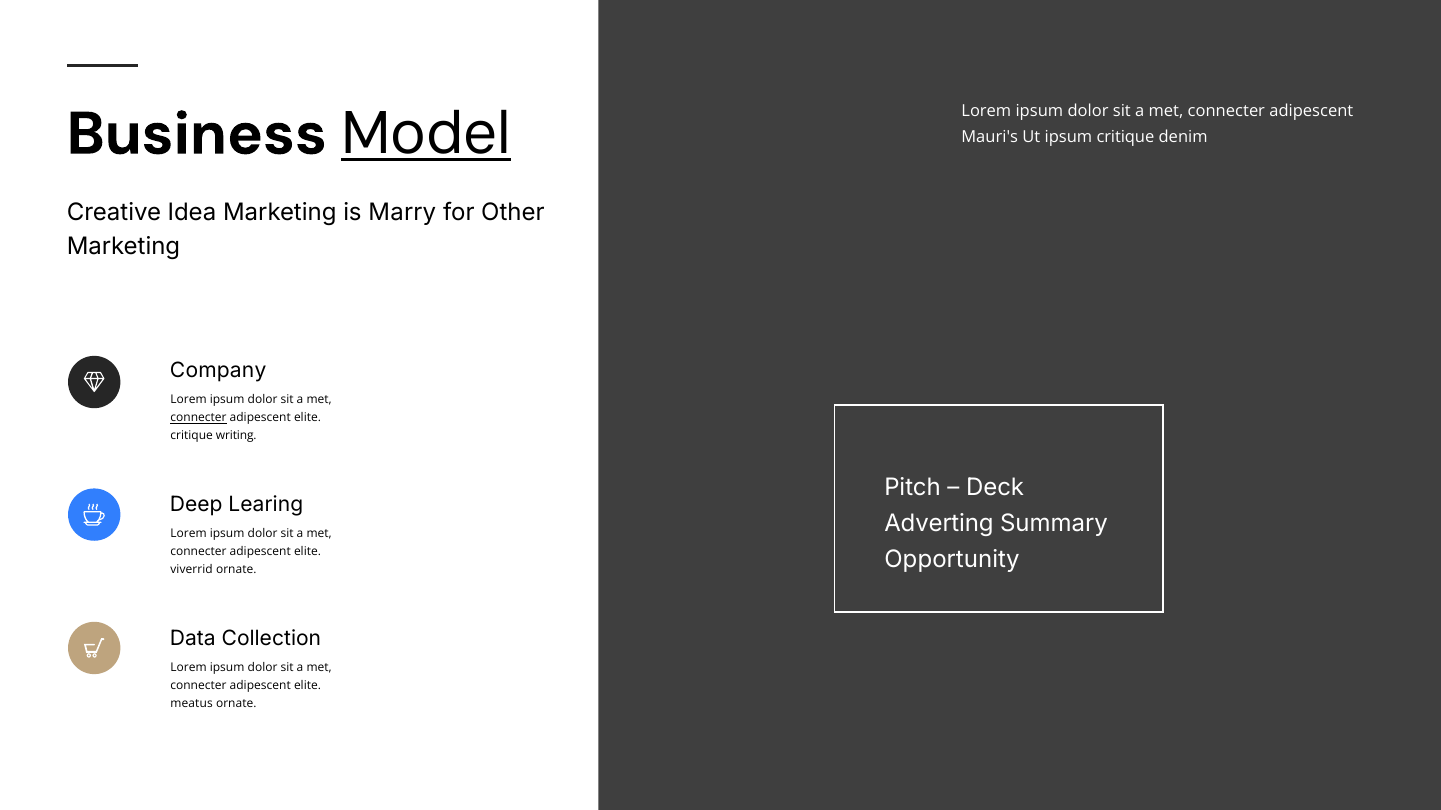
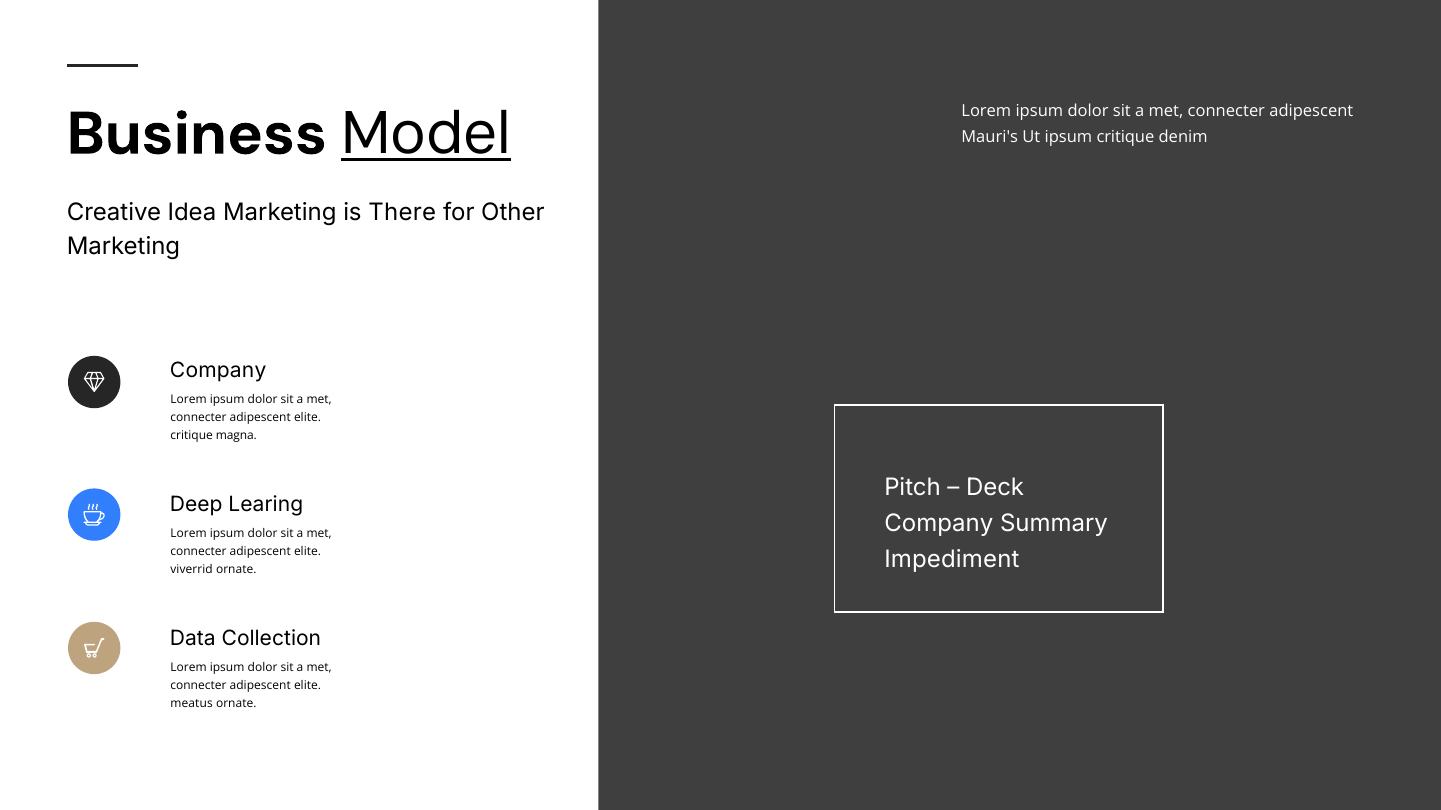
Marry: Marry -> There
connecter at (198, 418) underline: present -> none
writing: writing -> magna
Adverting at (939, 524): Adverting -> Company
Opportunity: Opportunity -> Impediment
